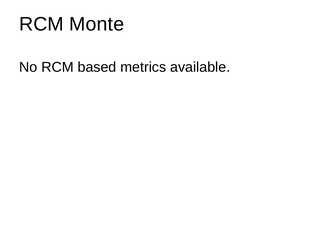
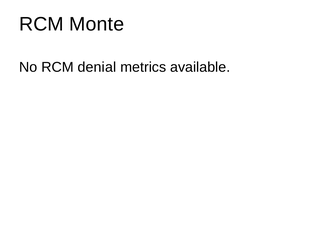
based: based -> denial
